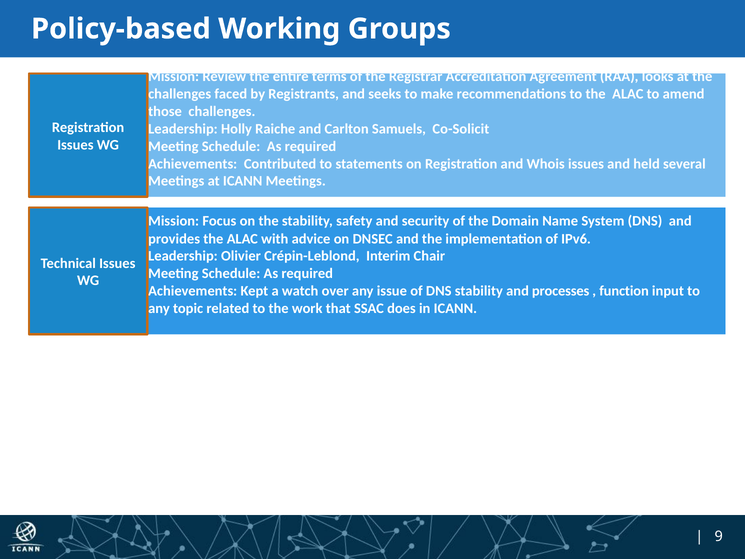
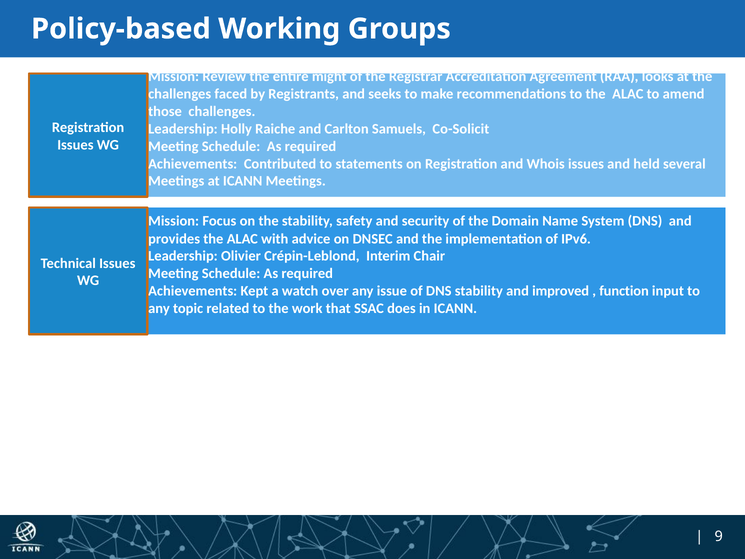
terms: terms -> might
processes: processes -> improved
